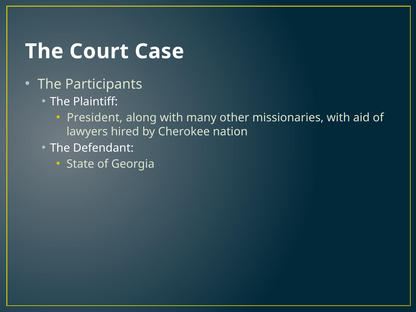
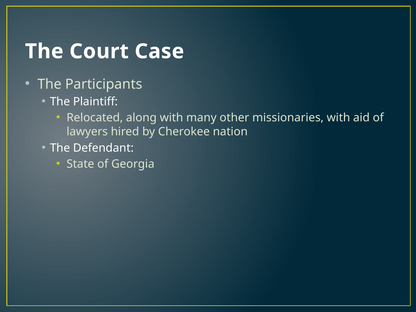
President: President -> Relocated
